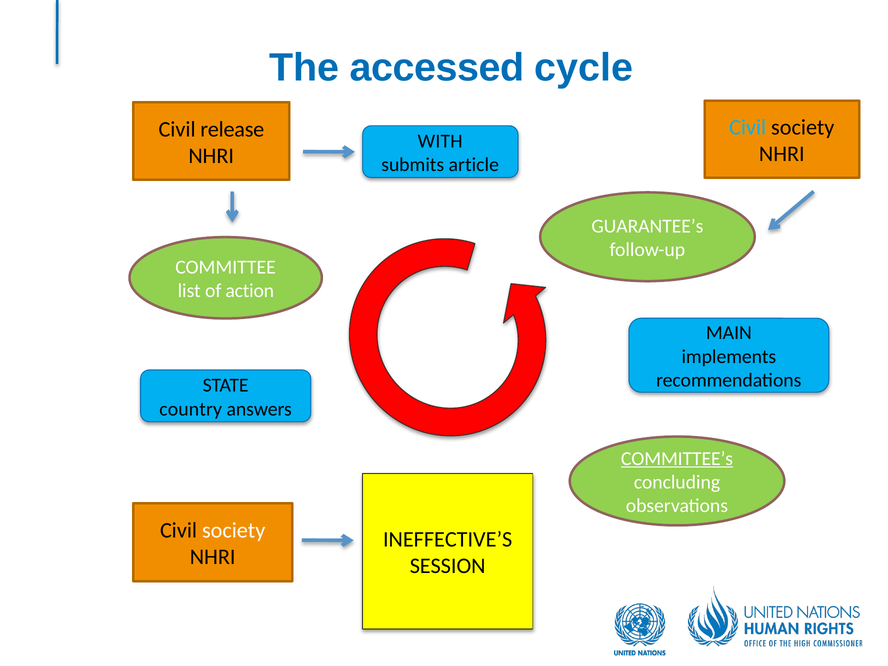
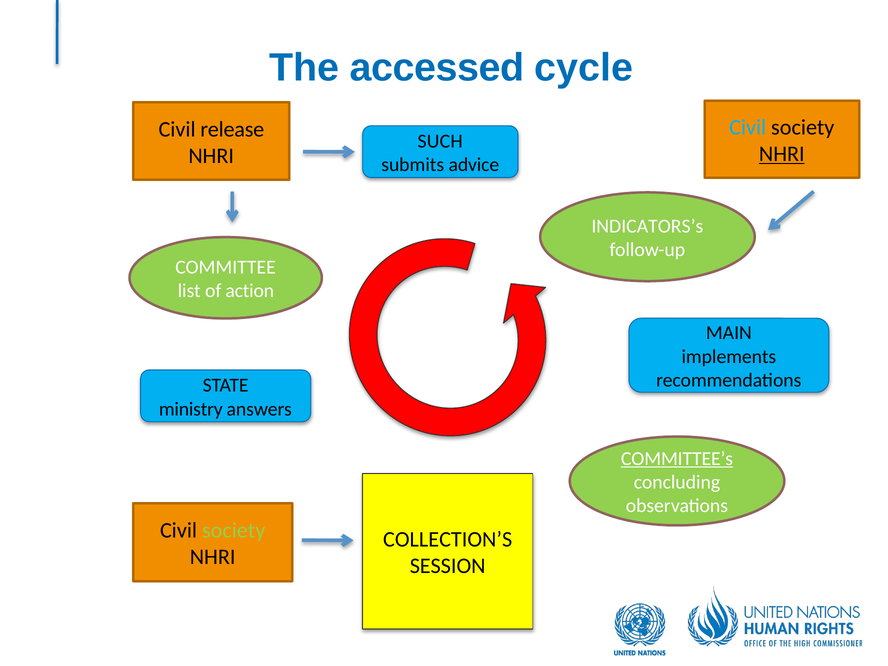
WITH: WITH -> SUCH
NHRI at (782, 154) underline: none -> present
article: article -> advice
GUARANTEE’s: GUARANTEE’s -> INDICATORS’s
country: country -> ministry
society at (234, 530) colour: white -> light green
INEFFECTIVE’S: INEFFECTIVE’S -> COLLECTION’S
